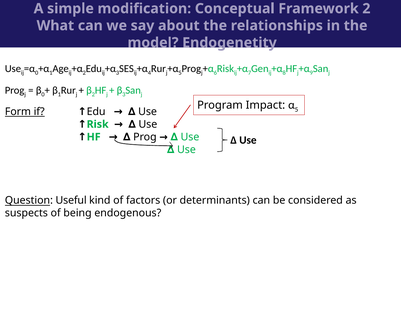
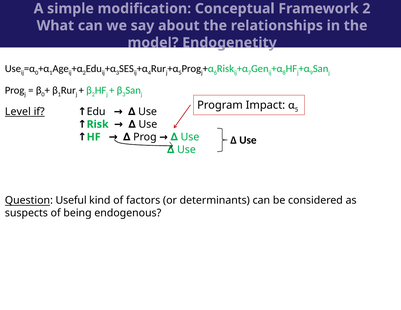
Form: Form -> Level
